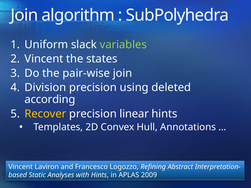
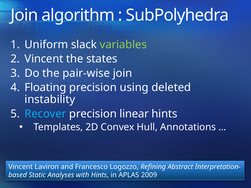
Division: Division -> Floating
according: according -> instability
Recover colour: yellow -> light blue
